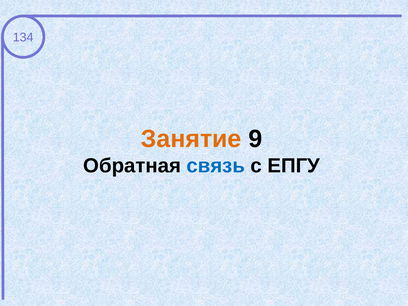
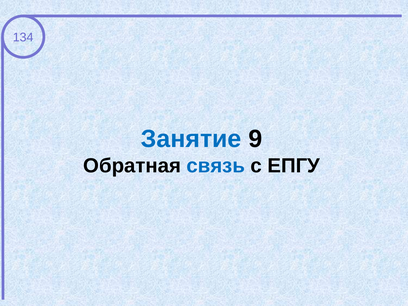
Занятие colour: orange -> blue
